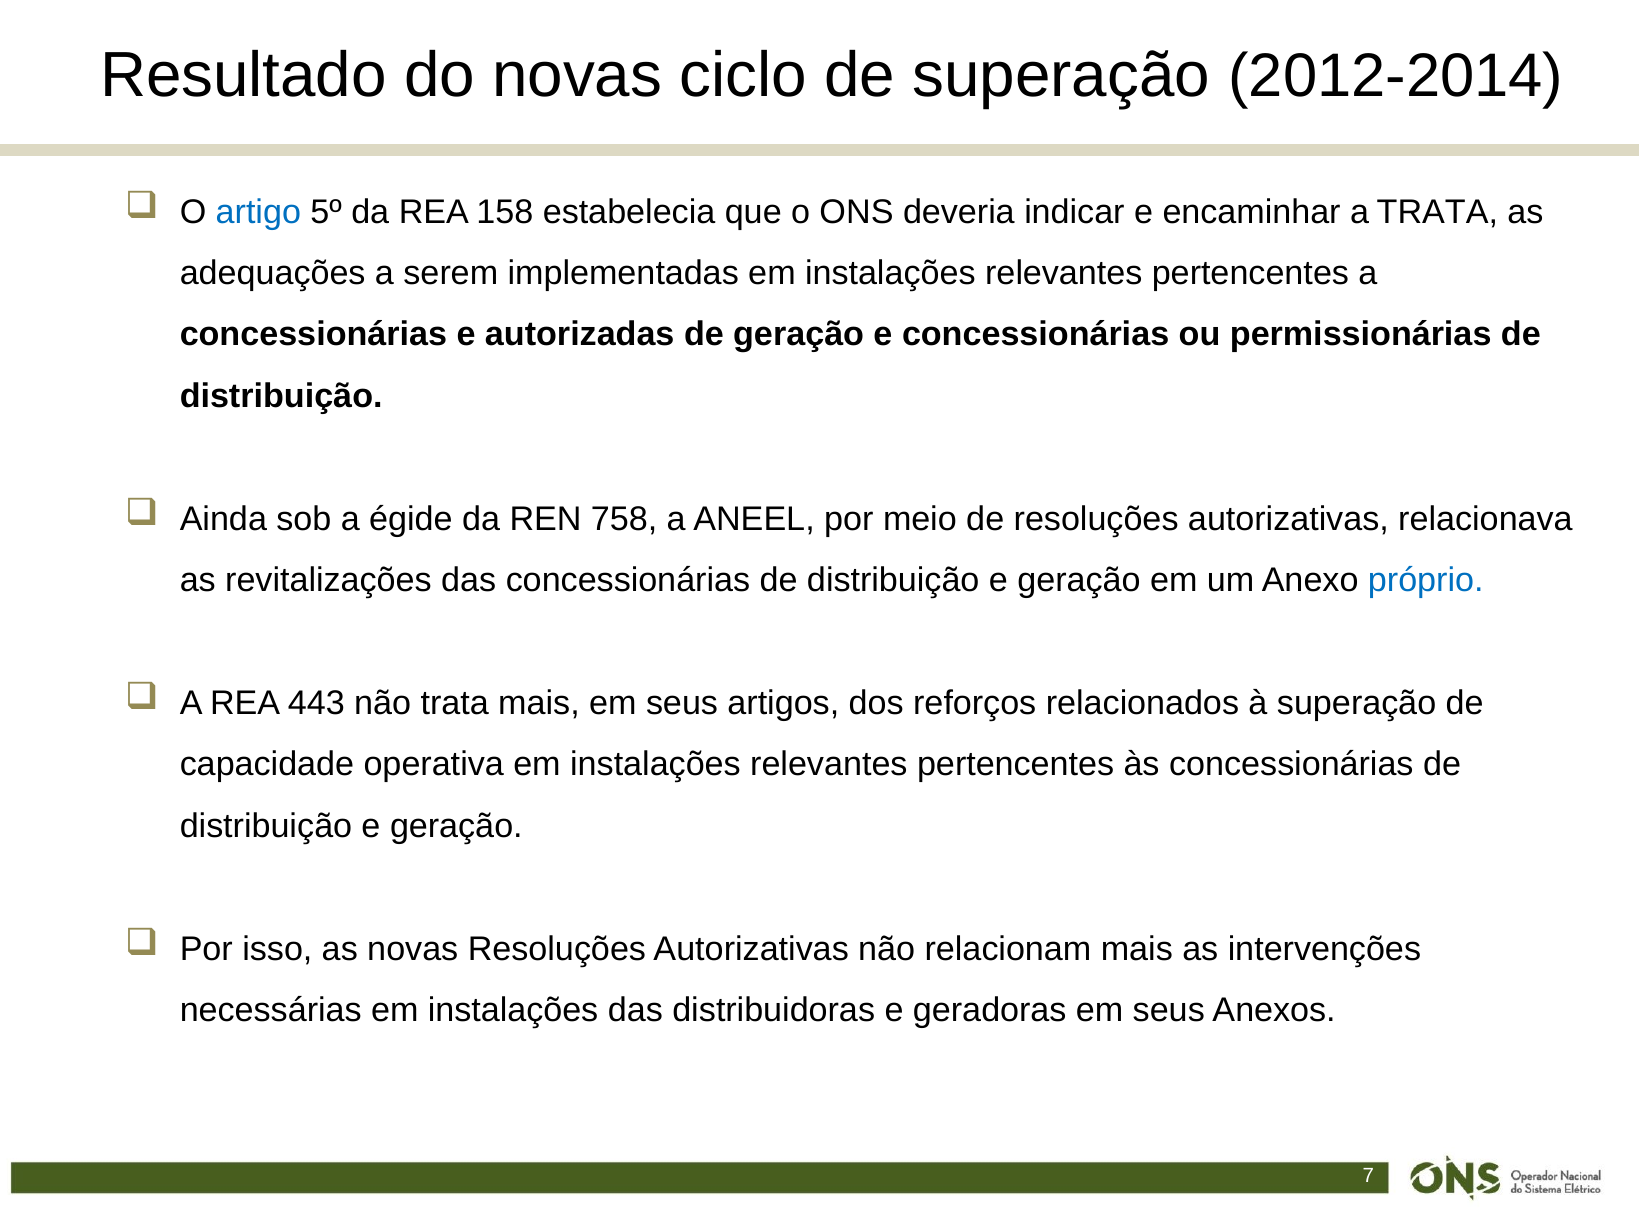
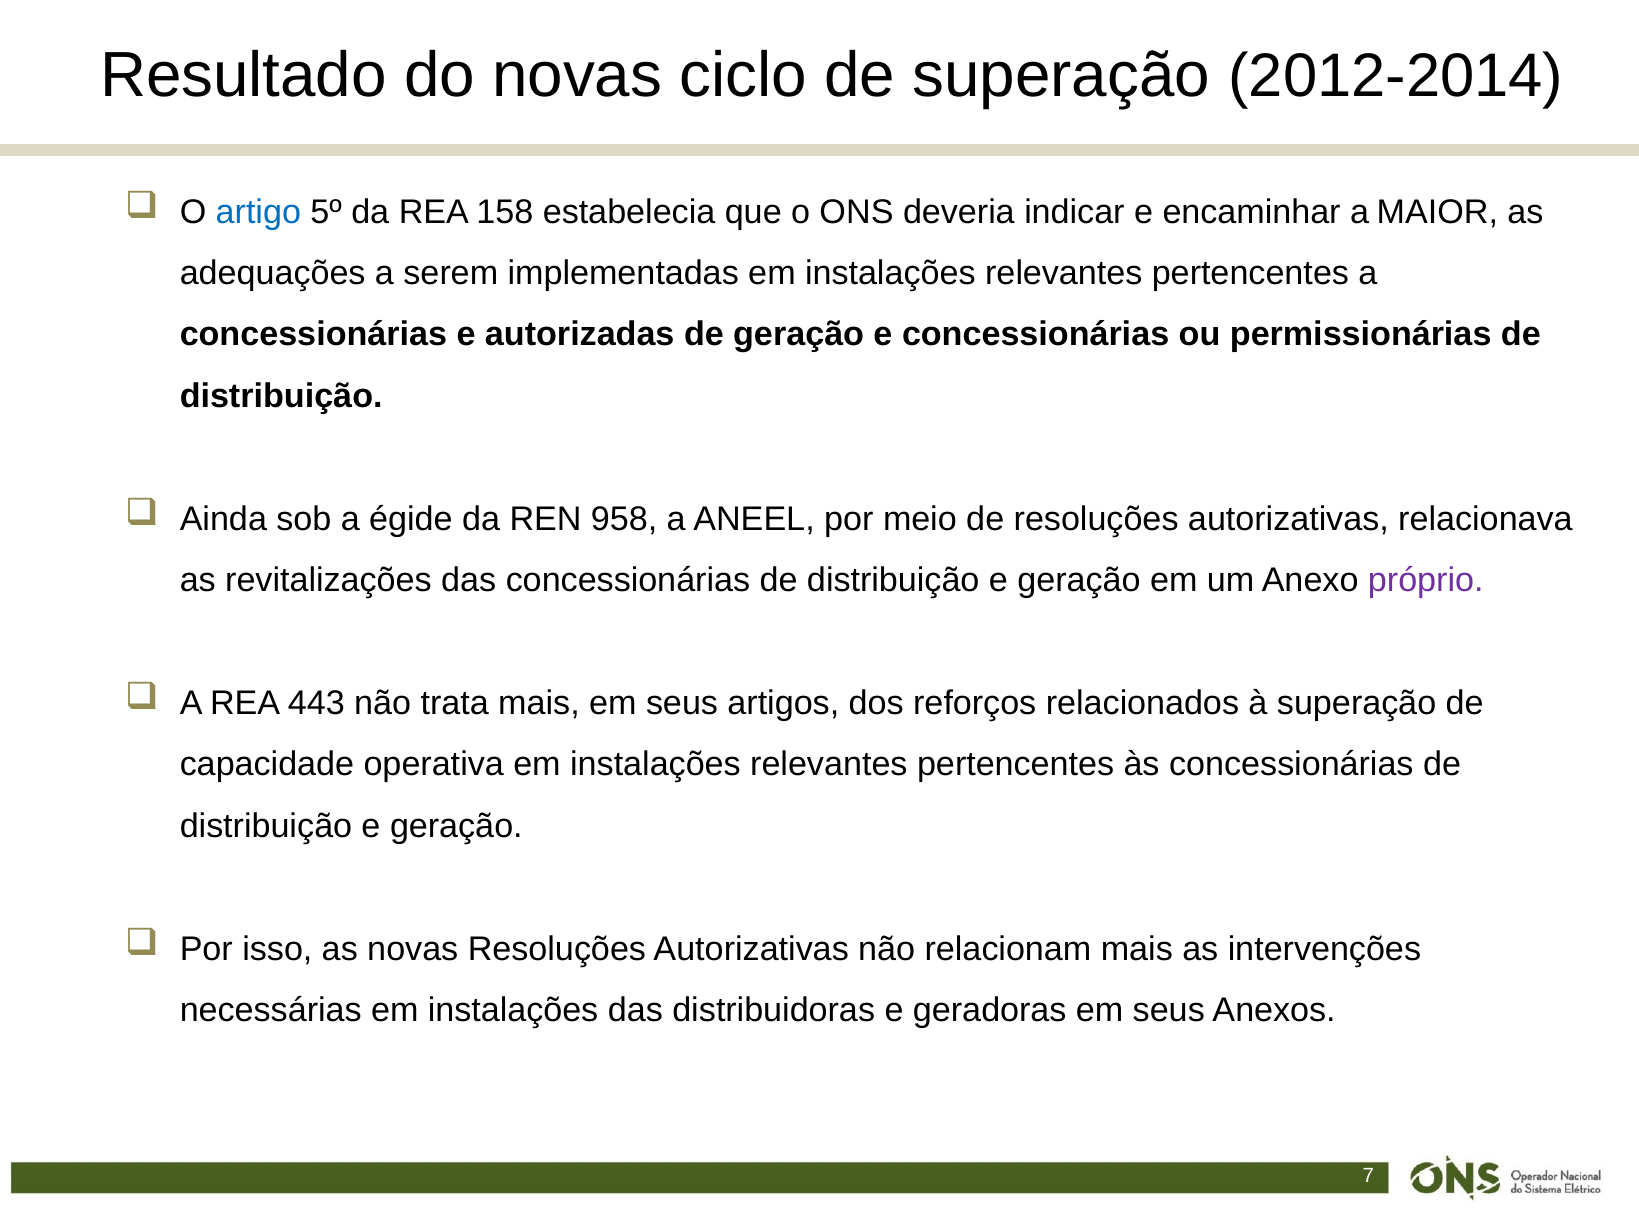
a TRATA: TRATA -> MAIOR
758: 758 -> 958
próprio colour: blue -> purple
